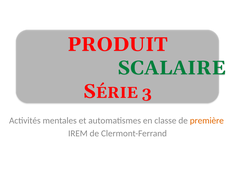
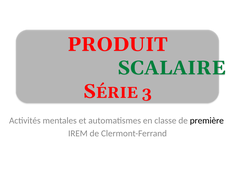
première colour: orange -> black
